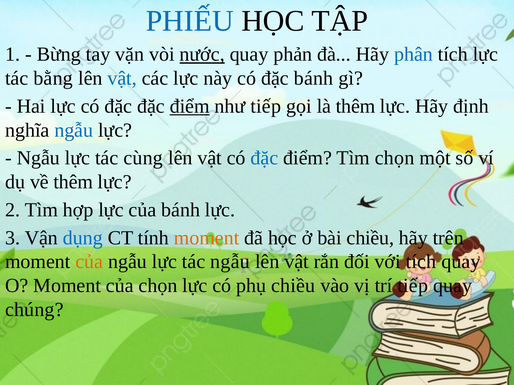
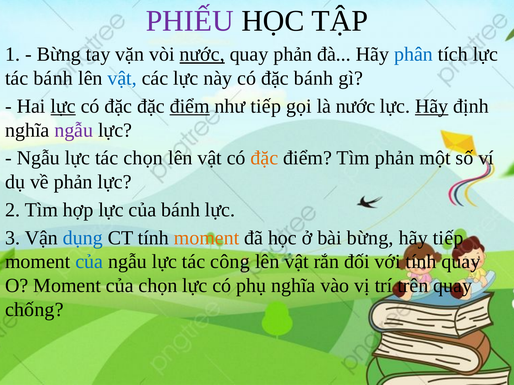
PHIẾU colour: blue -> purple
tác bằng: bằng -> bánh
lực at (63, 106) underline: none -> present
là thêm: thêm -> nước
Hãy at (432, 106) underline: none -> present
ngẫu at (74, 130) colour: blue -> purple
tác cùng: cùng -> chọn
đặc at (264, 158) colour: blue -> orange
Tìm chọn: chọn -> phản
về thêm: thêm -> phản
bài chiều: chiều -> bừng
hãy trên: trên -> tiếp
của at (89, 262) colour: orange -> blue
tác ngẫu: ngẫu -> công
với tích: tích -> tính
phụ chiều: chiều -> nghĩa
trí tiếp: tiếp -> trên
chúng: chúng -> chống
